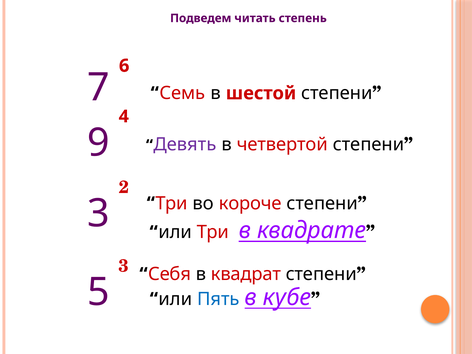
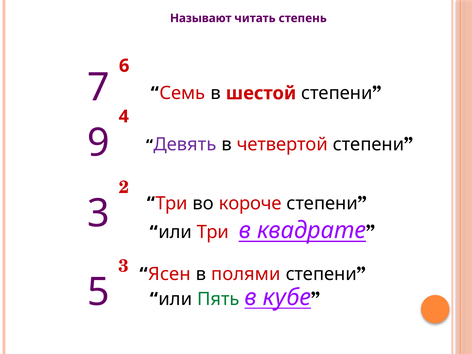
Подведем: Подведем -> Называют
Себя: Себя -> Ясен
квадрат: квадрат -> полями
Пять colour: blue -> green
